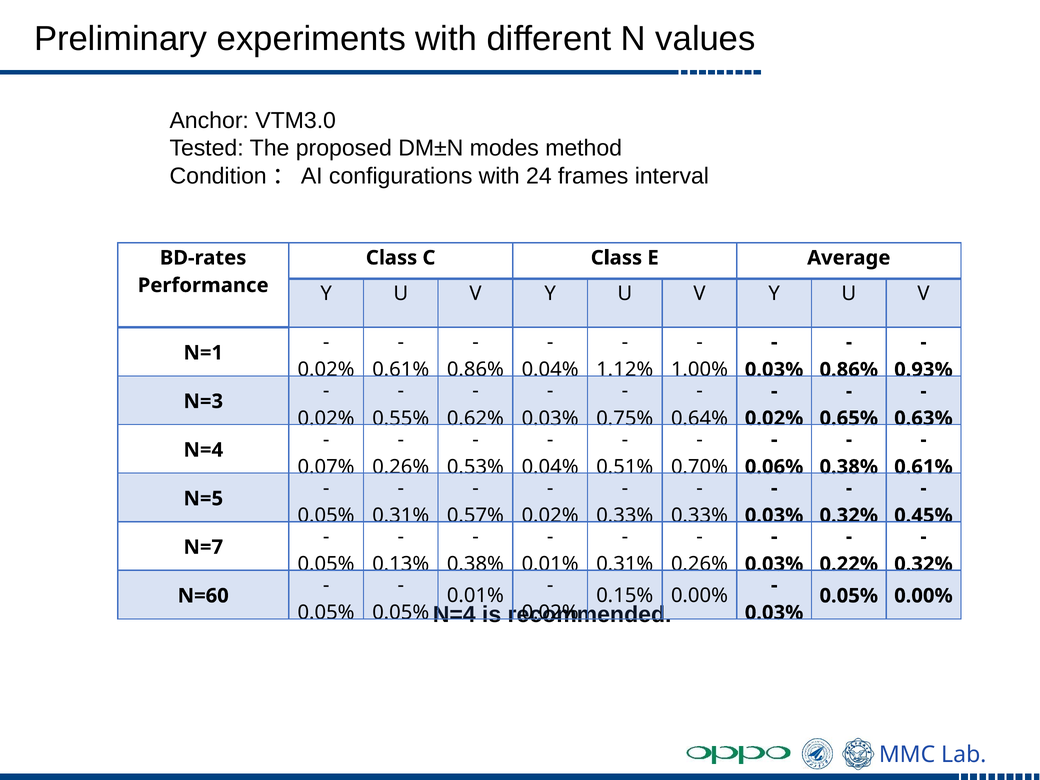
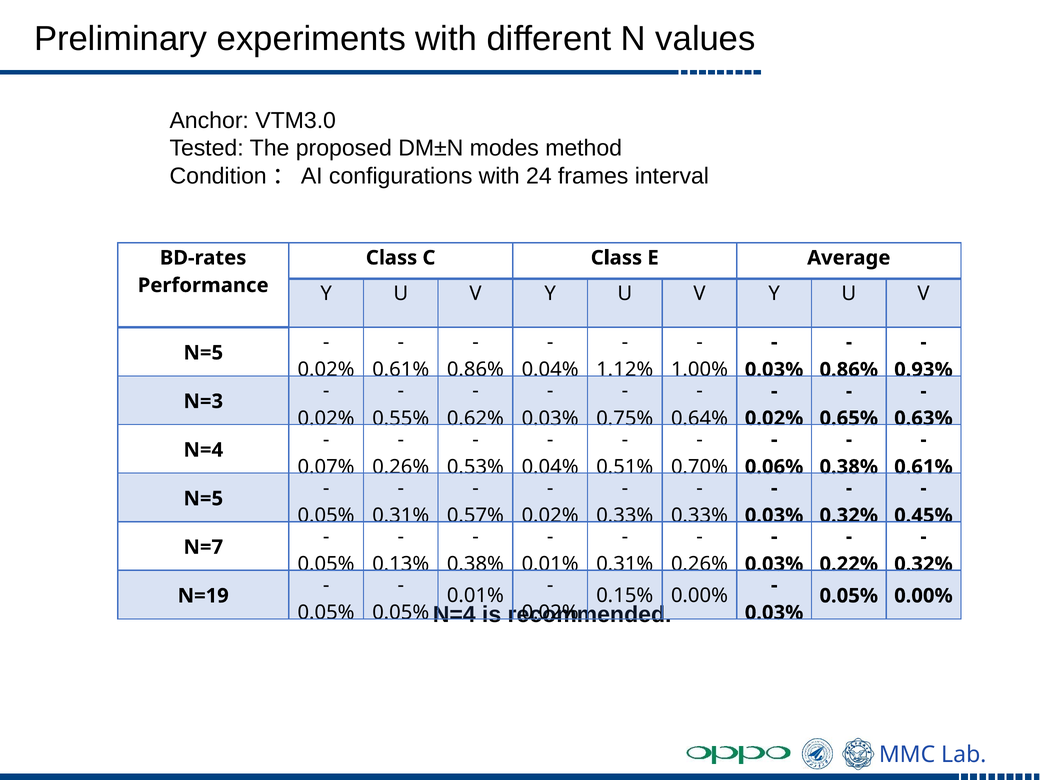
N=1 at (203, 353): N=1 -> N=5
N=60: N=60 -> N=19
